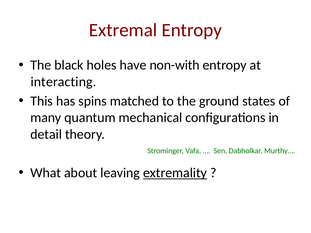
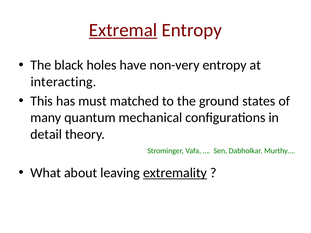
Extremal underline: none -> present
non-with: non-with -> non-very
spins: spins -> must
